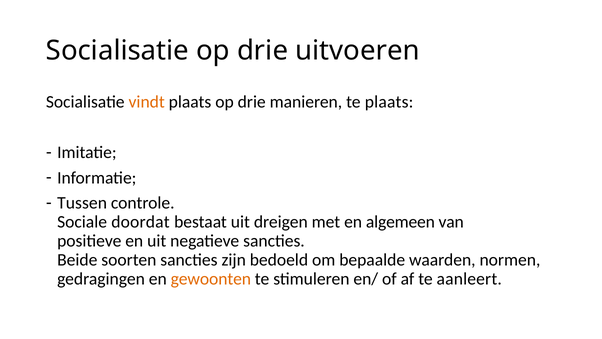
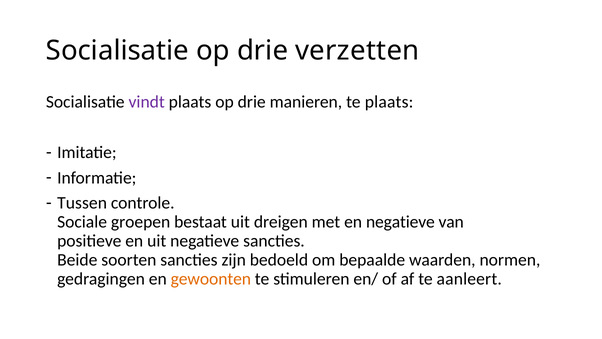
uitvoeren: uitvoeren -> verzetten
vindt colour: orange -> purple
doordat: doordat -> groepen
en algemeen: algemeen -> negatieve
